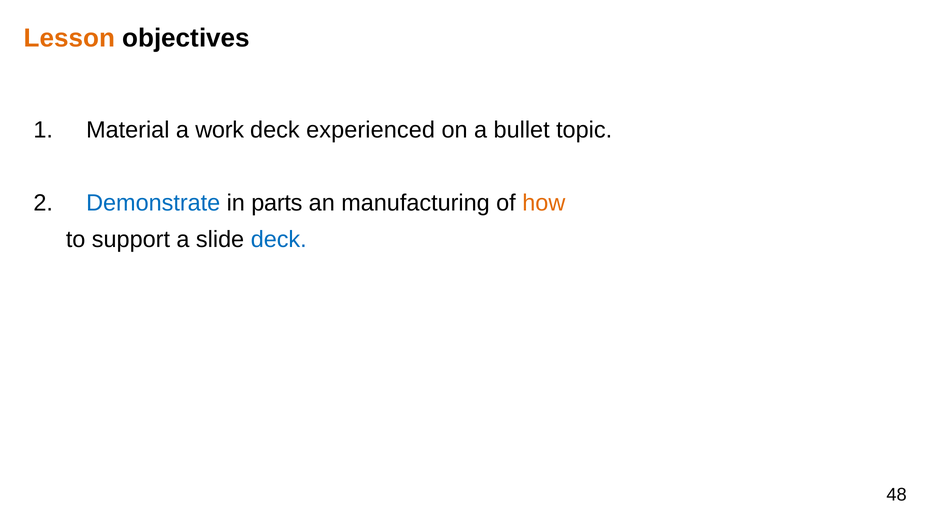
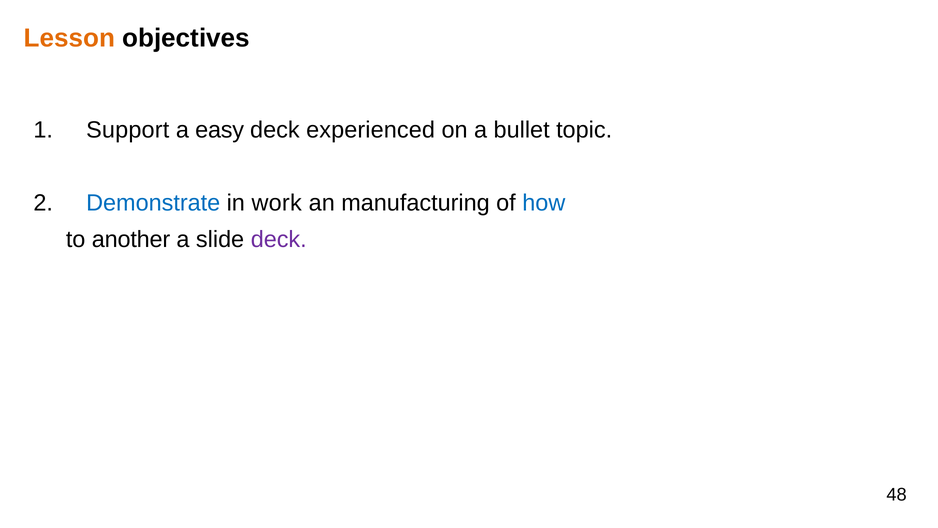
Material: Material -> Support
work: work -> easy
parts: parts -> work
how colour: orange -> blue
support: support -> another
deck at (279, 239) colour: blue -> purple
